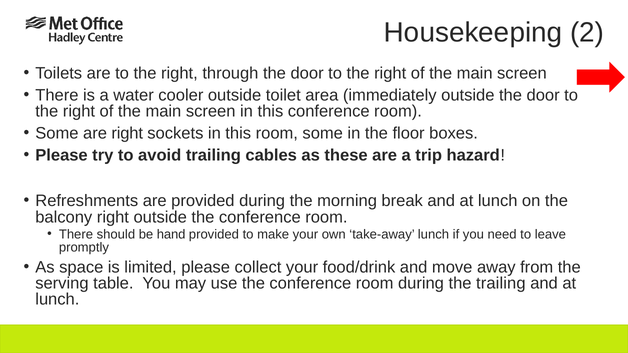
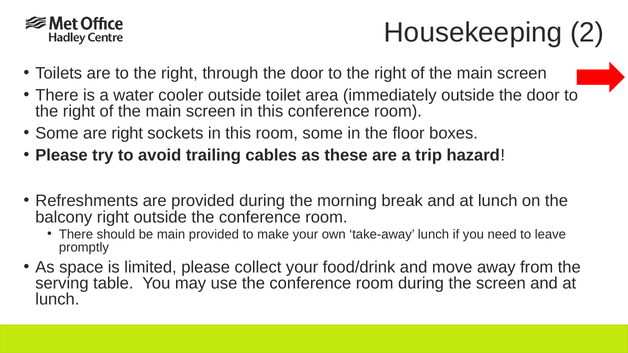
be hand: hand -> main
the trailing: trailing -> screen
